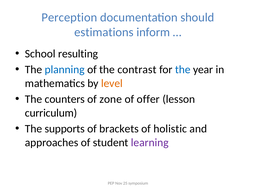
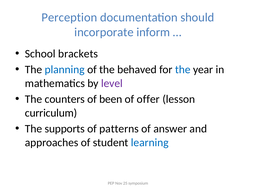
estimations: estimations -> incorporate
resulting: resulting -> brackets
contrast: contrast -> behaved
level colour: orange -> purple
zone: zone -> been
brackets: brackets -> patterns
holistic: holistic -> answer
learning colour: purple -> blue
